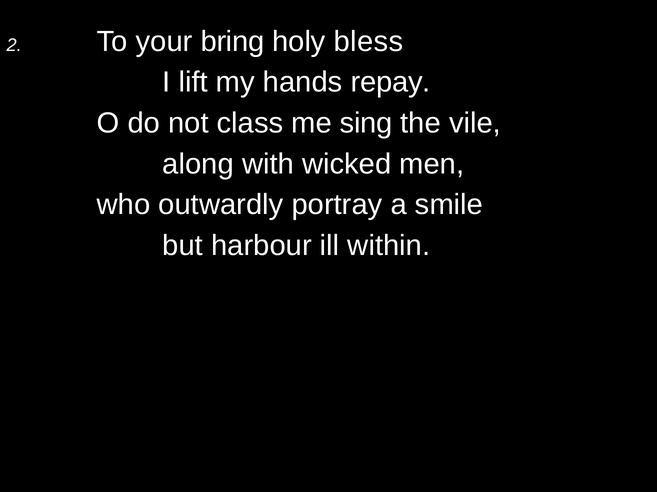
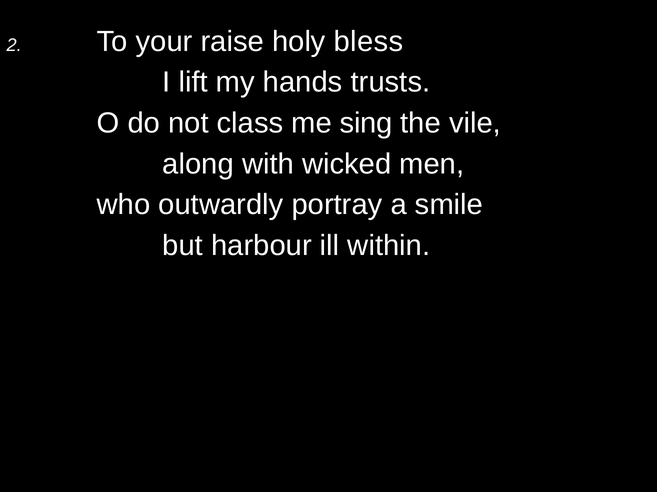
bring: bring -> raise
repay: repay -> trusts
